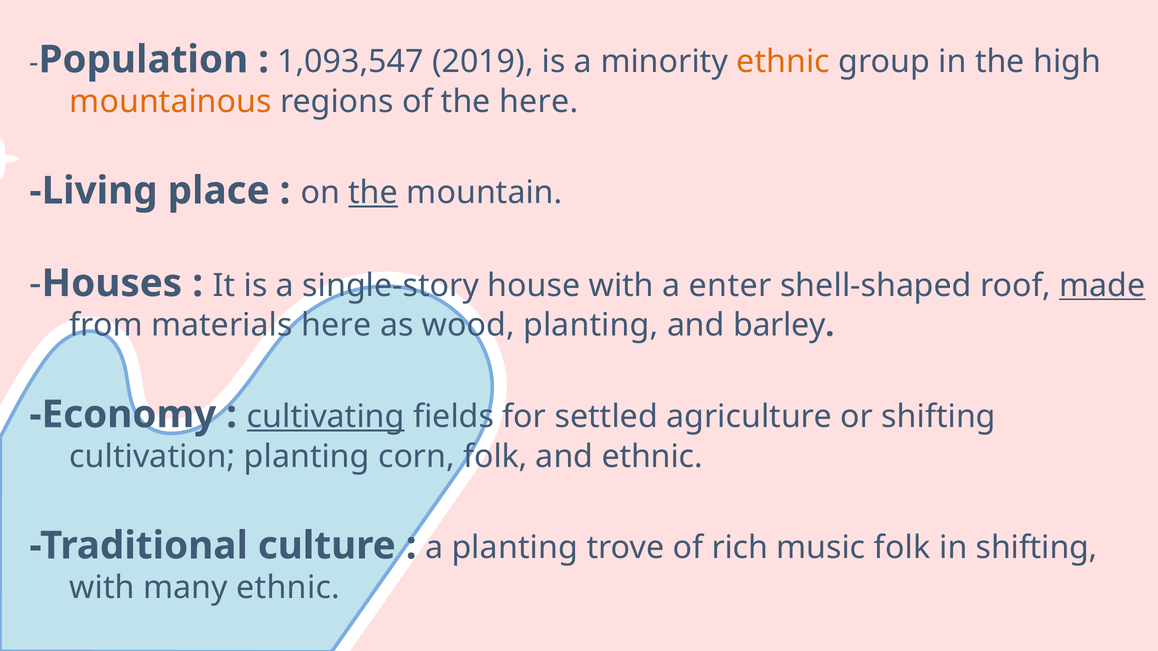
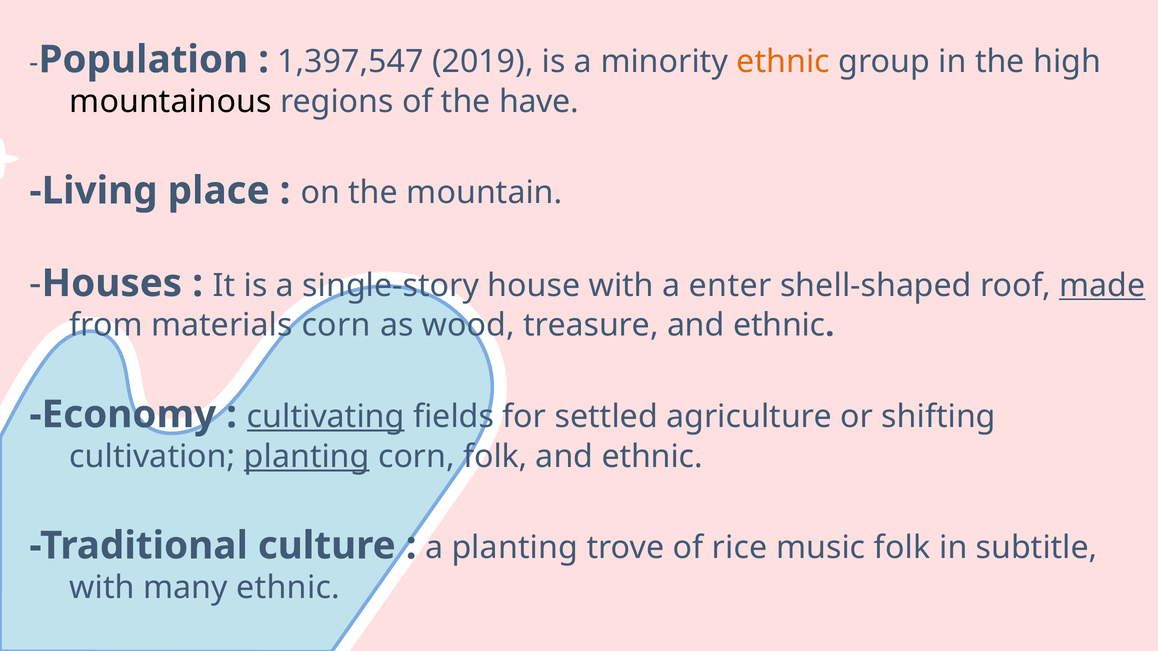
1,093,547: 1,093,547 -> 1,397,547
mountainous colour: orange -> black
the here: here -> have
the at (373, 193) underline: present -> none
materials here: here -> corn
wood planting: planting -> treasure
barley at (779, 326): barley -> ethnic
planting at (307, 457) underline: none -> present
rich: rich -> rice
in shifting: shifting -> subtitle
